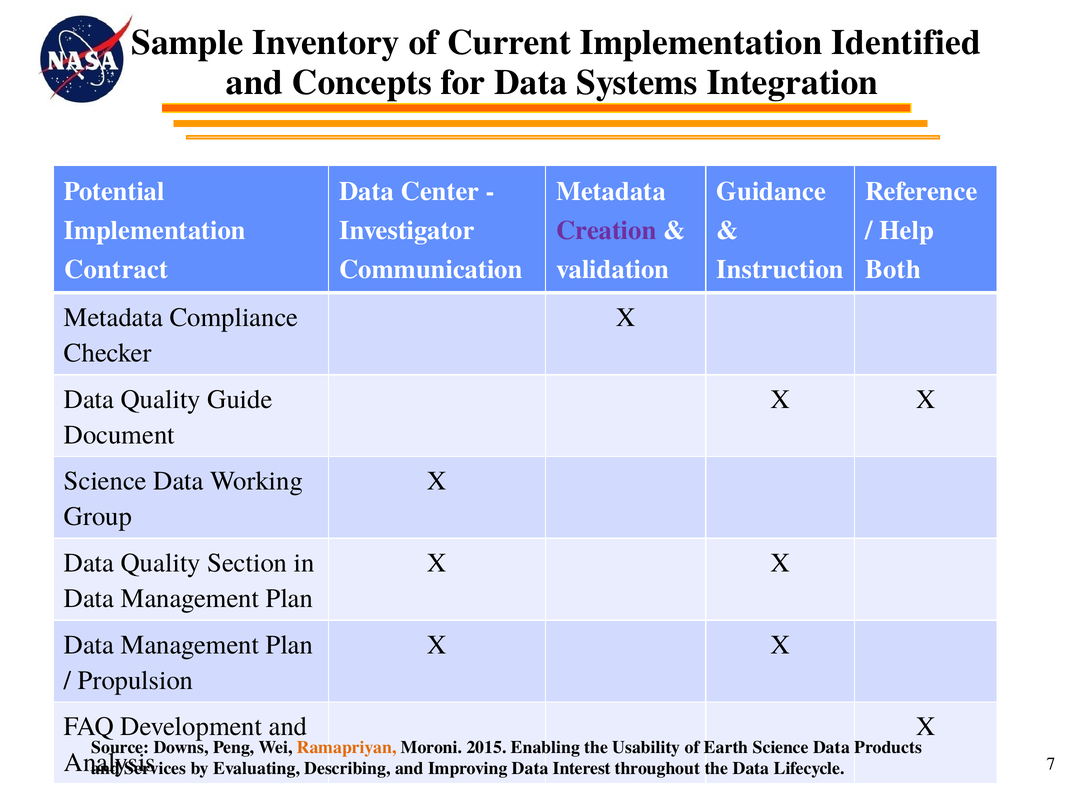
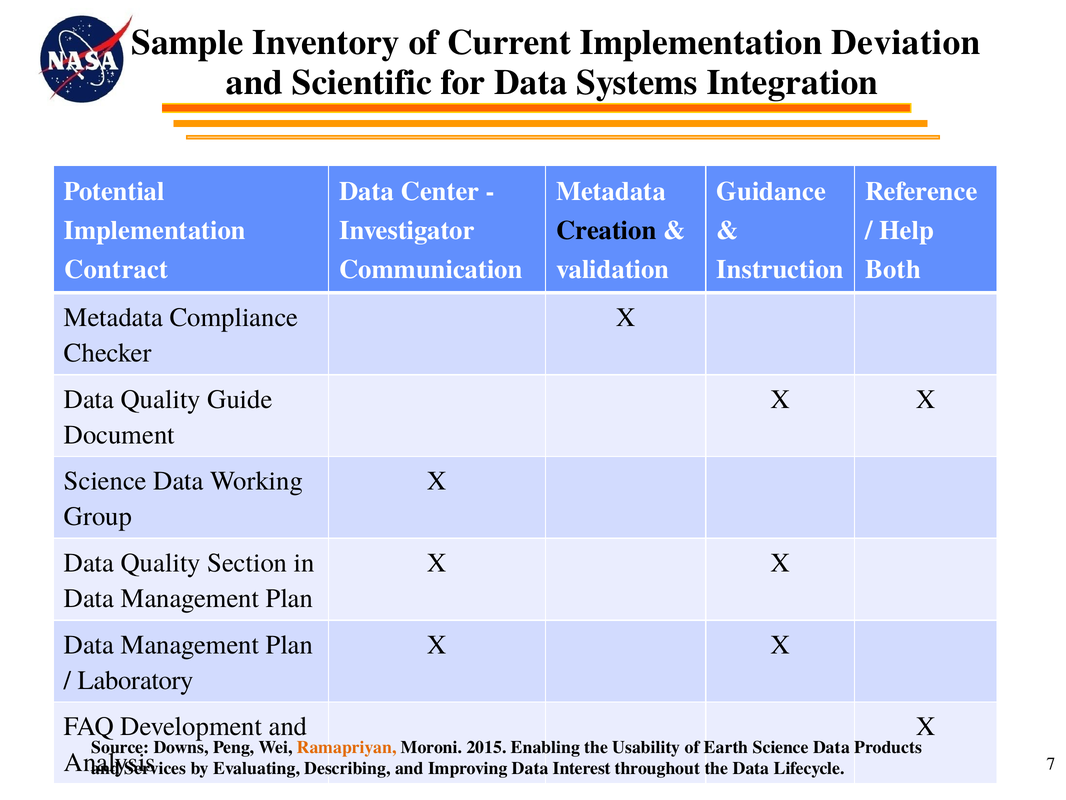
Identified: Identified -> Deviation
Concepts: Concepts -> Scientific
Creation colour: purple -> black
Propulsion: Propulsion -> Laboratory
